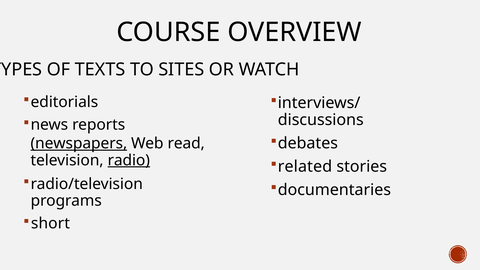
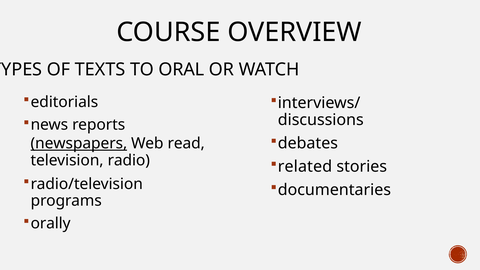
SITES: SITES -> ORAL
radio underline: present -> none
short: short -> orally
